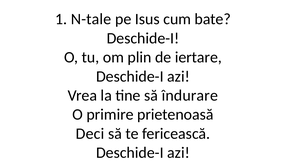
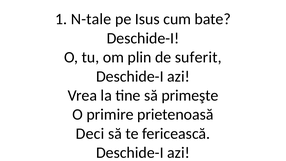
iertare: iertare -> suferit
îndurare: îndurare -> primeşte
